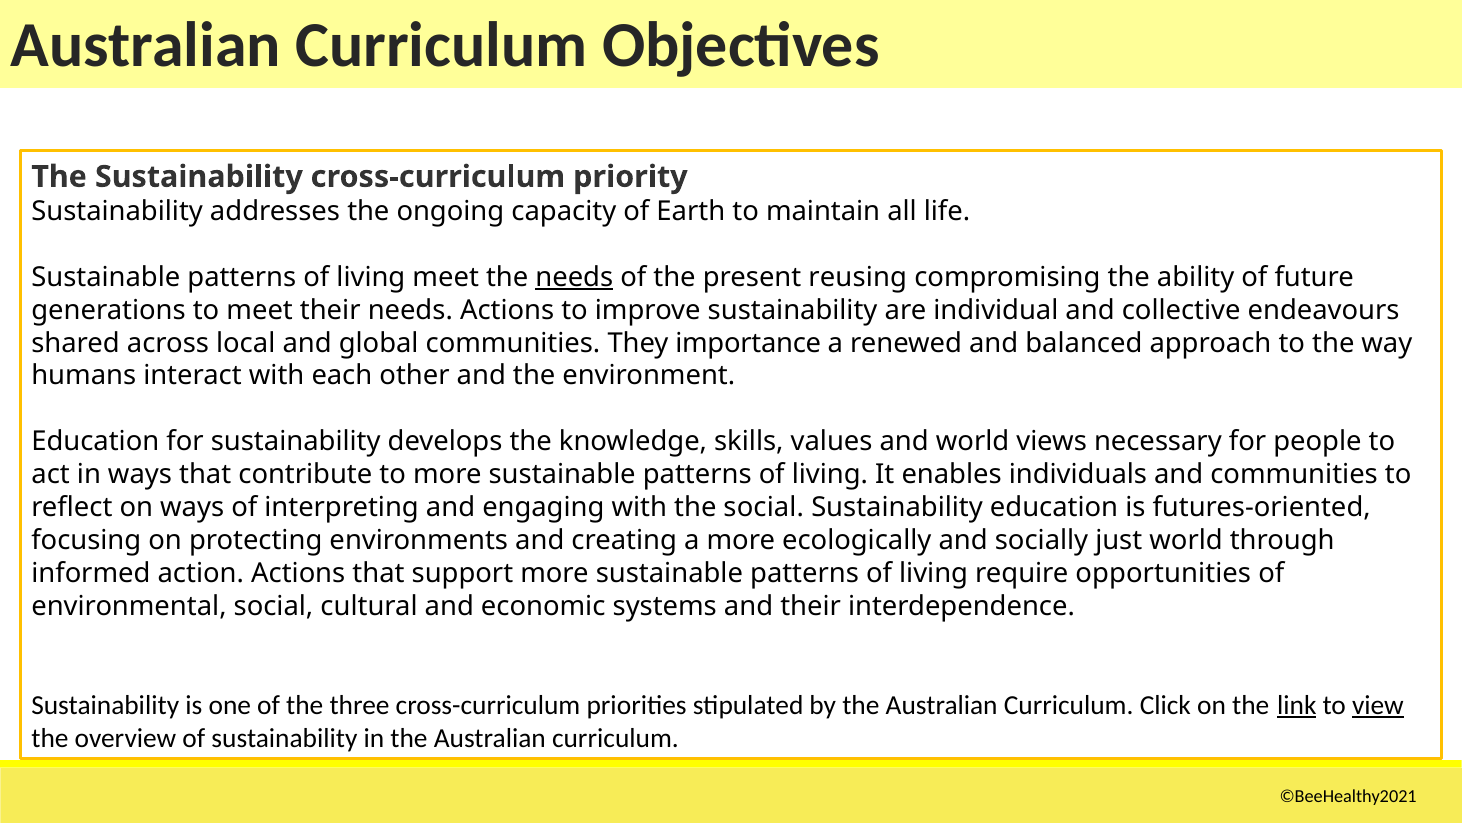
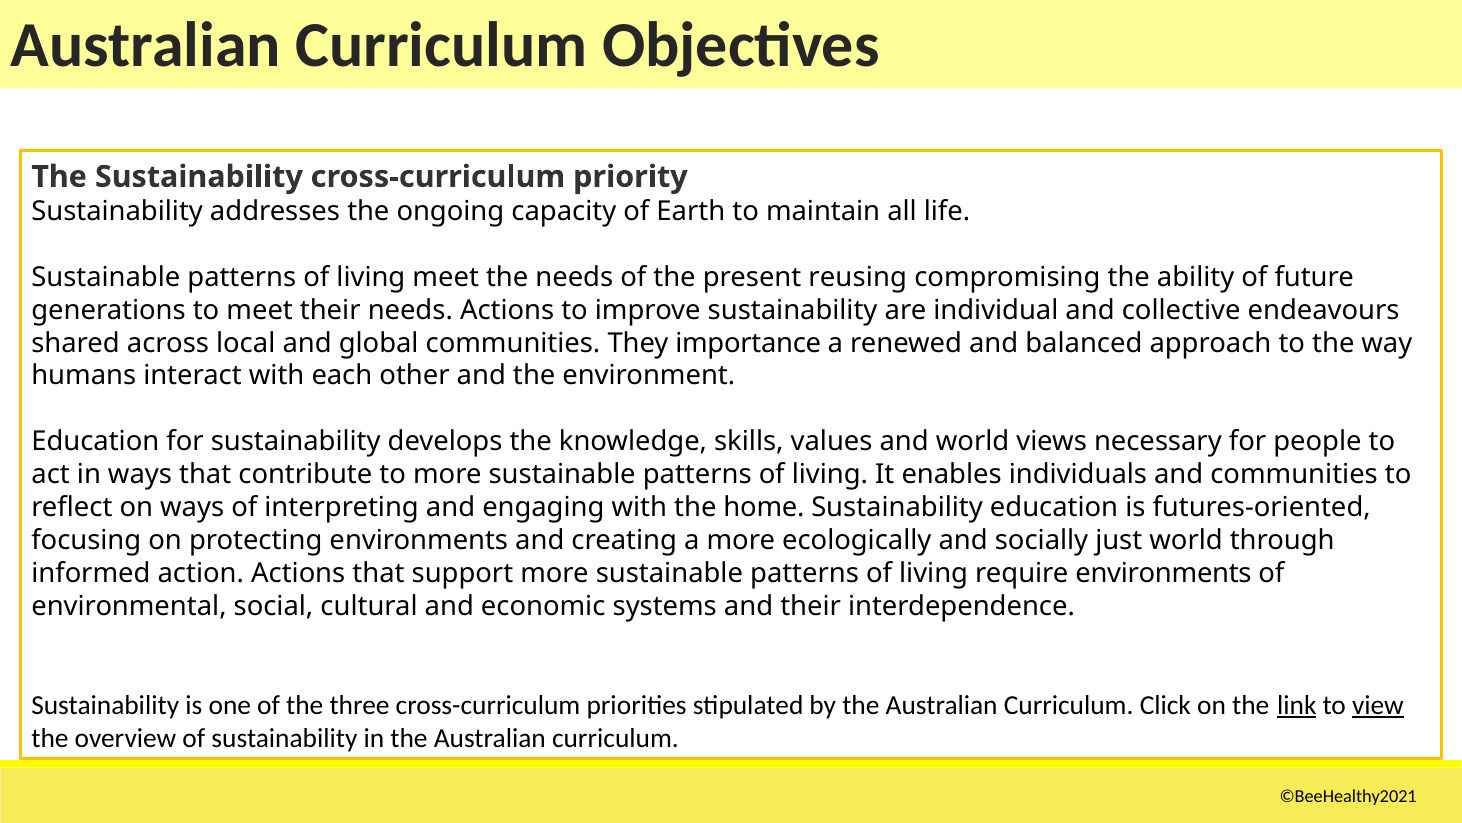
needs at (574, 277) underline: present -> none
the social: social -> home
require opportunities: opportunities -> environments
